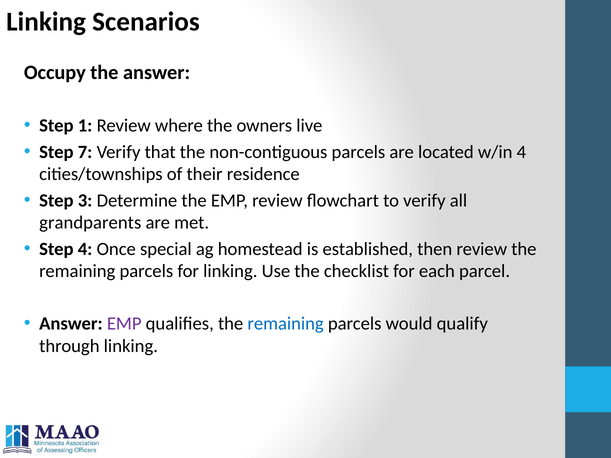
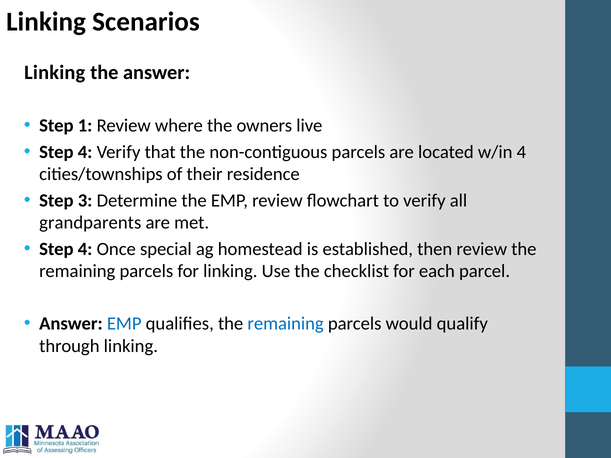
Occupy at (55, 73): Occupy -> Linking
7 at (85, 152): 7 -> 4
EMP at (124, 324) colour: purple -> blue
